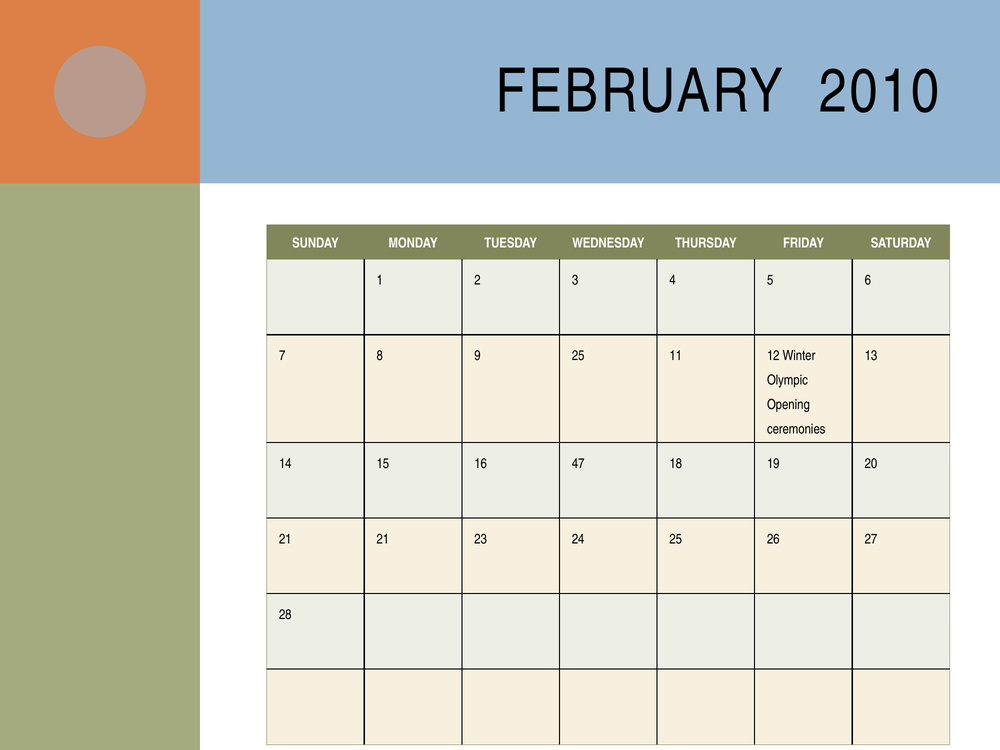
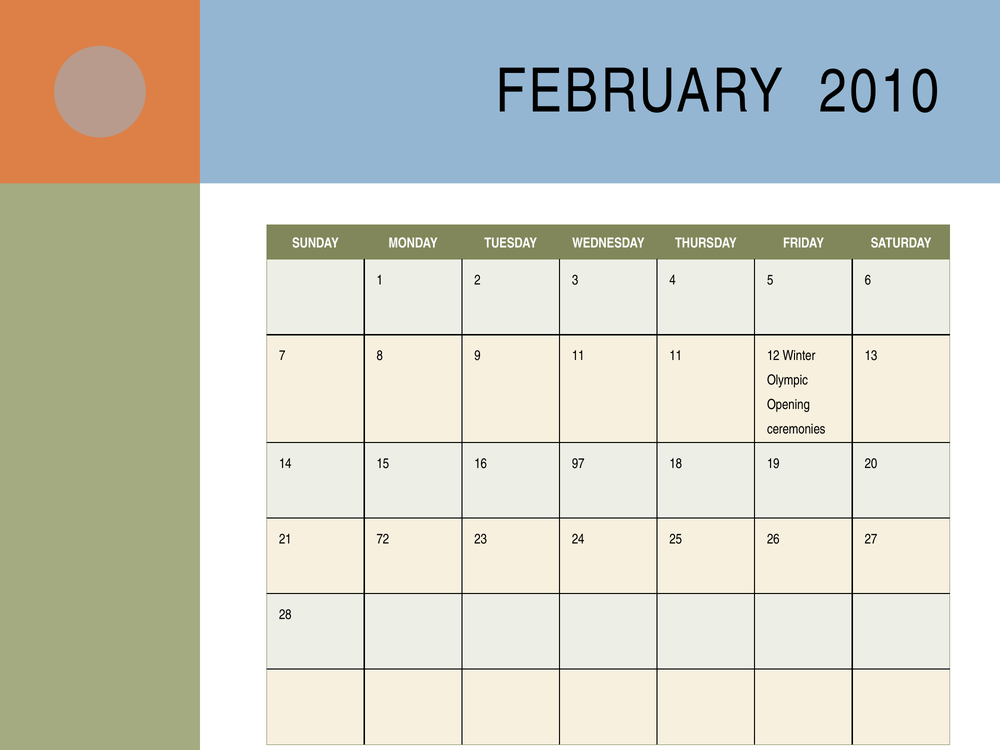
9 25: 25 -> 11
47: 47 -> 97
21 21: 21 -> 72
